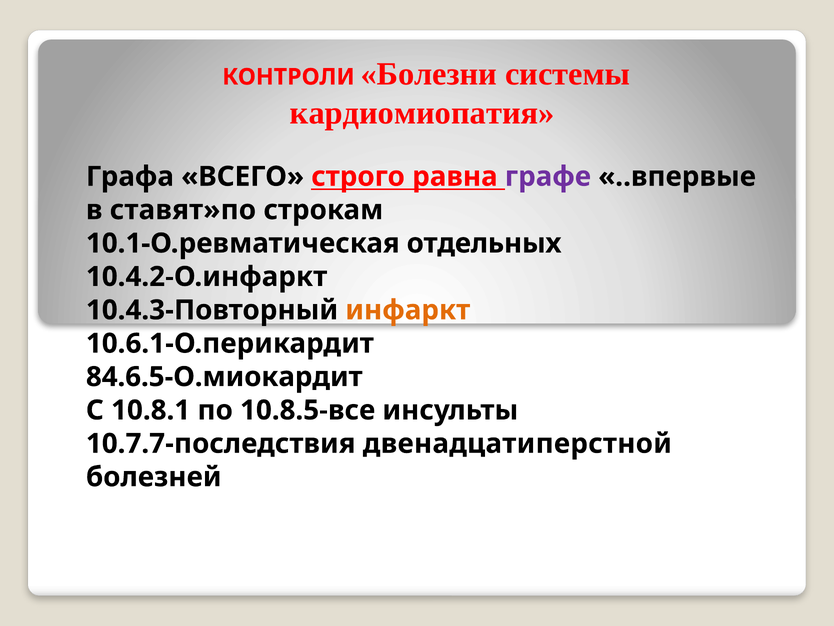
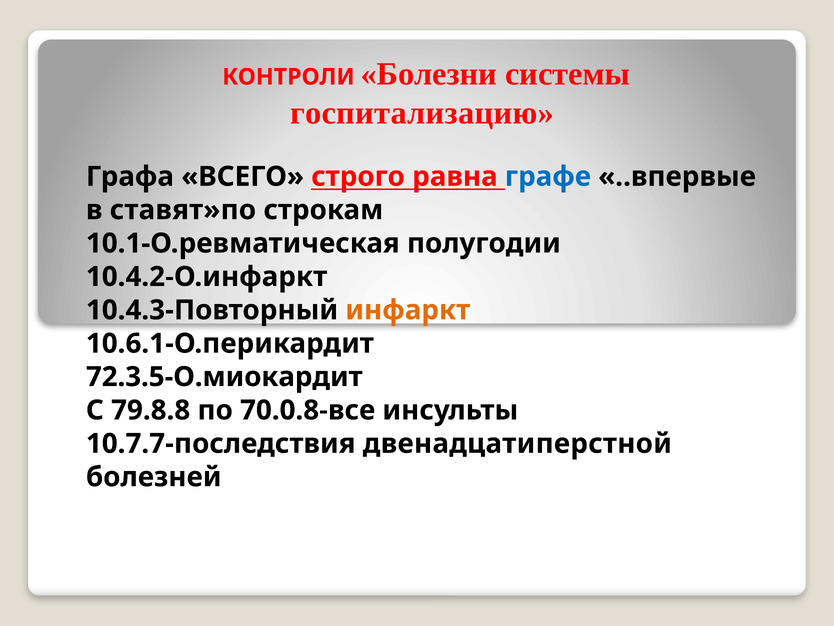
кардиомиопатия: кардиомиопатия -> госпитализацию
графе colour: purple -> blue
отдельных: отдельных -> полугодии
84.6.5-О.миокардит: 84.6.5-О.миокардит -> 72.3.5-О.миокардит
10.8.1: 10.8.1 -> 79.8.8
10.8.5-все: 10.8.5-все -> 70.0.8-все
